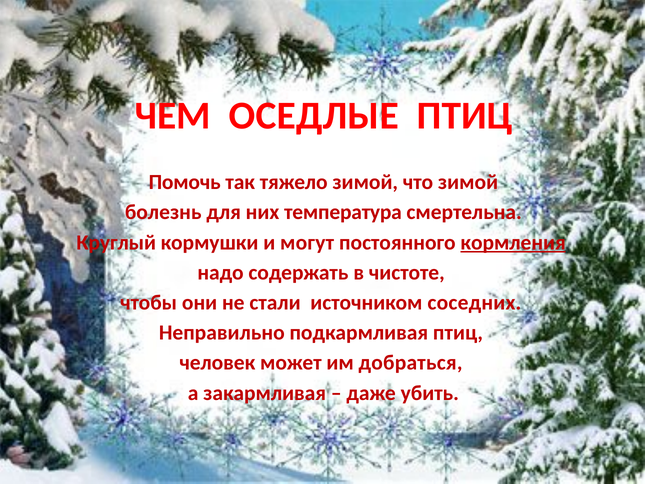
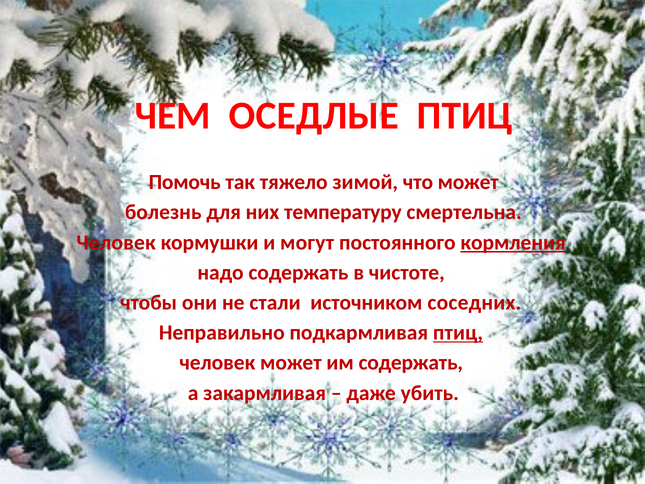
что зимой: зимой -> может
температура: температура -> температуру
Круглый at (116, 242): Круглый -> Человек
птиц at (458, 333) underline: none -> present
им добраться: добраться -> содержать
